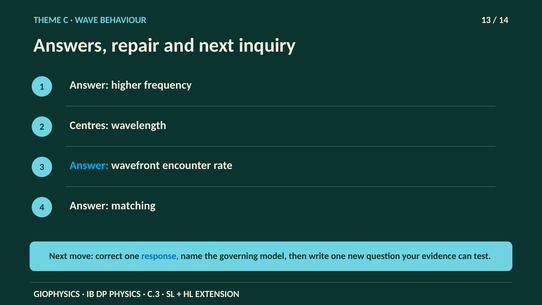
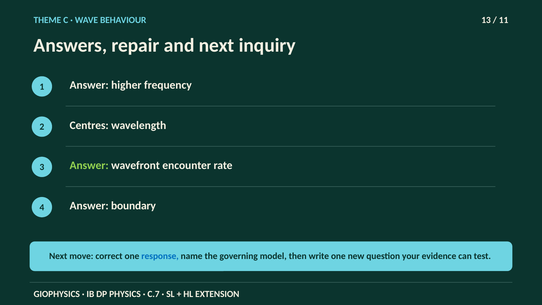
14: 14 -> 11
Answer at (89, 165) colour: light blue -> light green
matching: matching -> boundary
C.3: C.3 -> C.7
